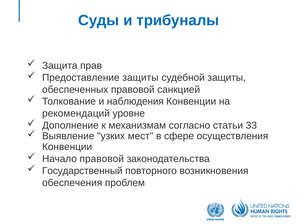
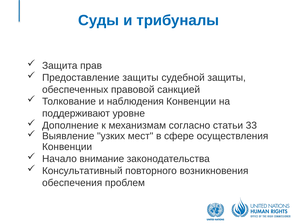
рекомендаций: рекомендаций -> поддерживают
Начало правовой: правовой -> внимание
Государственный: Государственный -> Консультативный
